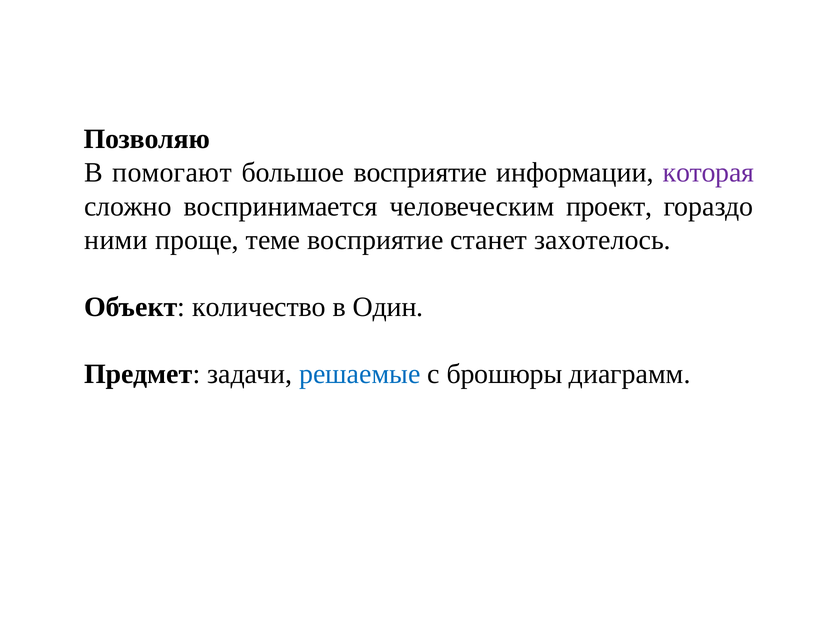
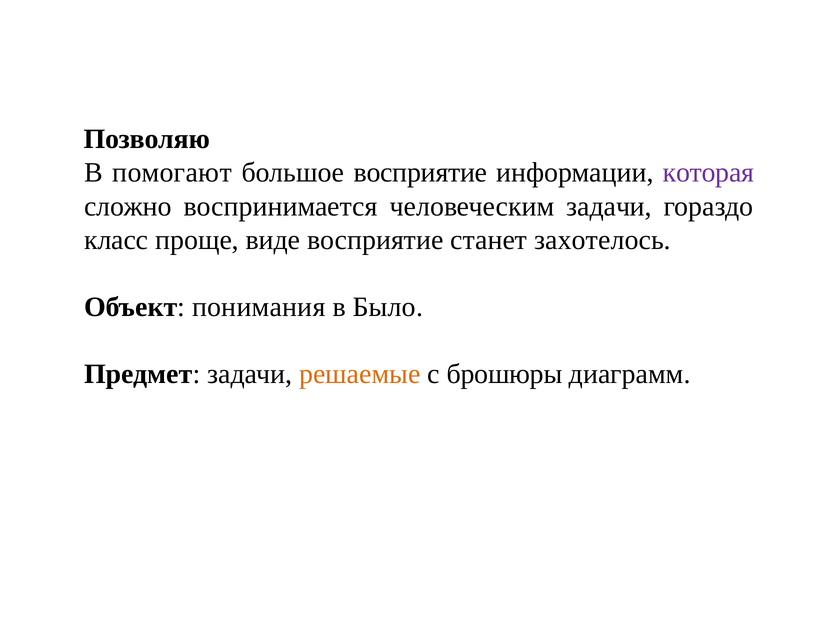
человеческим проект: проект -> задачи
ними: ними -> класс
теме: теме -> виде
количество: количество -> понимания
Один: Один -> Было
решаемые colour: blue -> orange
